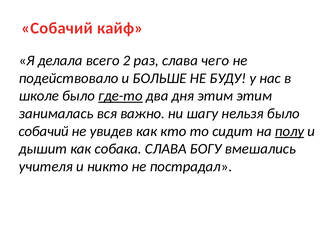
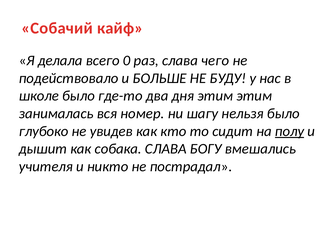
2: 2 -> 0
где-то underline: present -> none
важно: важно -> номер
собачий at (44, 131): собачий -> глубоко
